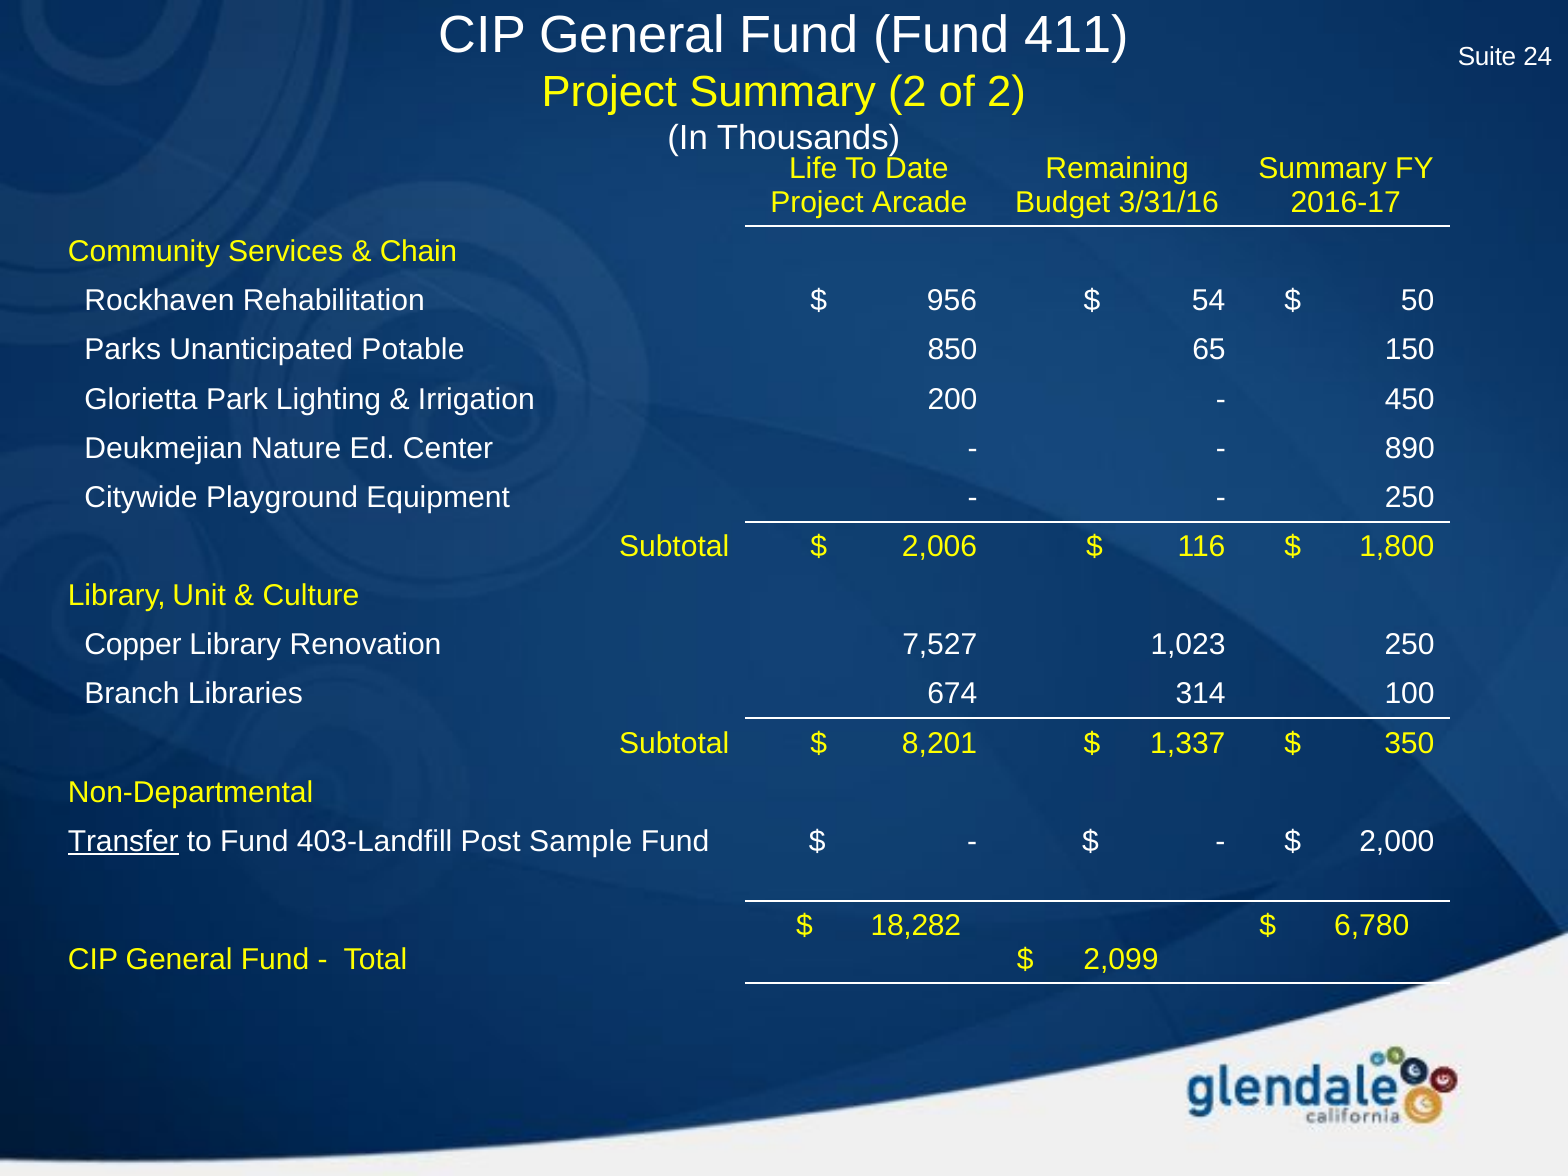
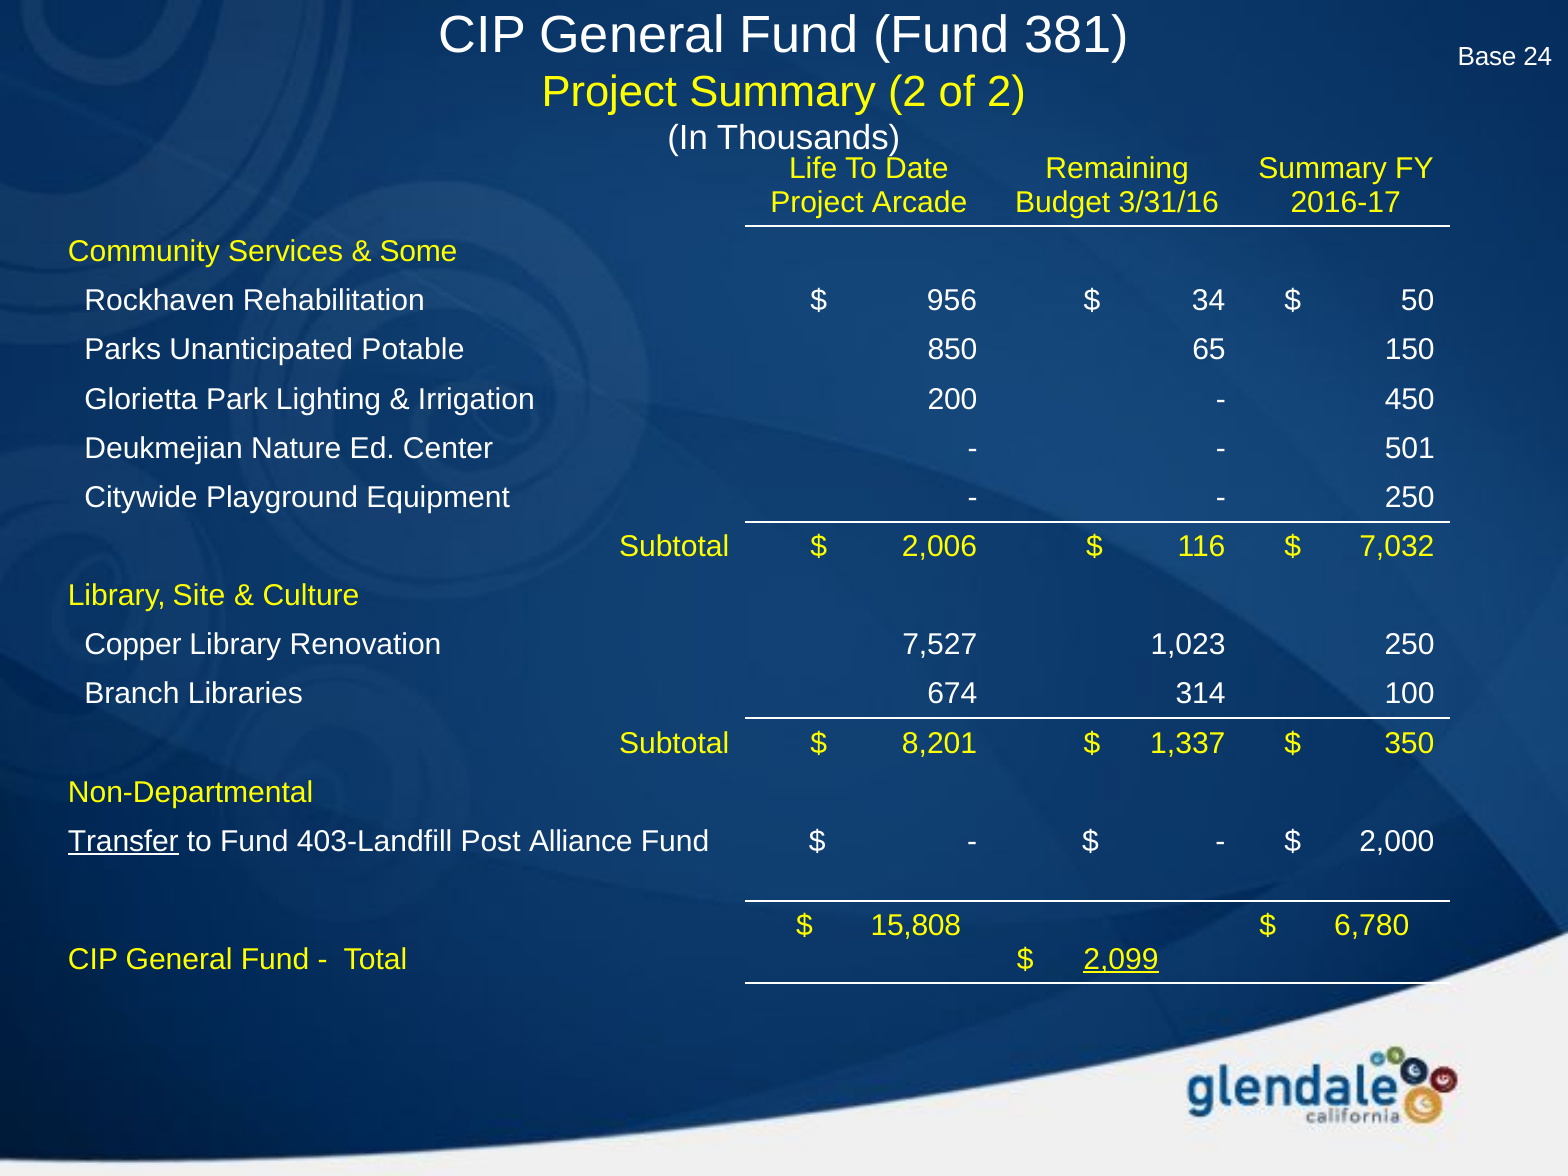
411: 411 -> 381
Suite: Suite -> Base
Chain: Chain -> Some
54: 54 -> 34
890: 890 -> 501
1,800: 1,800 -> 7,032
Unit: Unit -> Site
Sample: Sample -> Alliance
18,282: 18,282 -> 15,808
2,099 underline: none -> present
